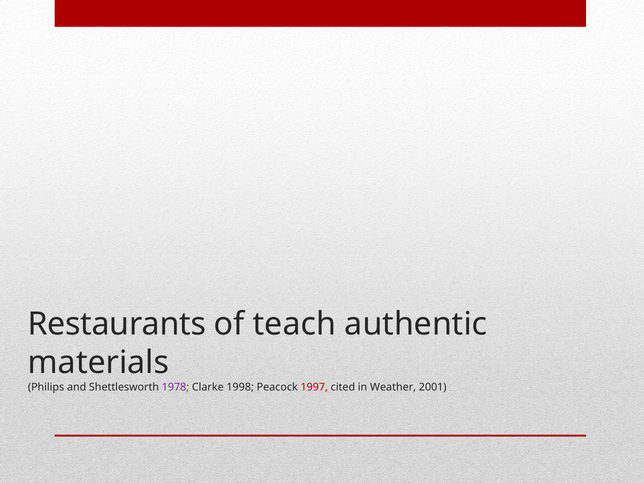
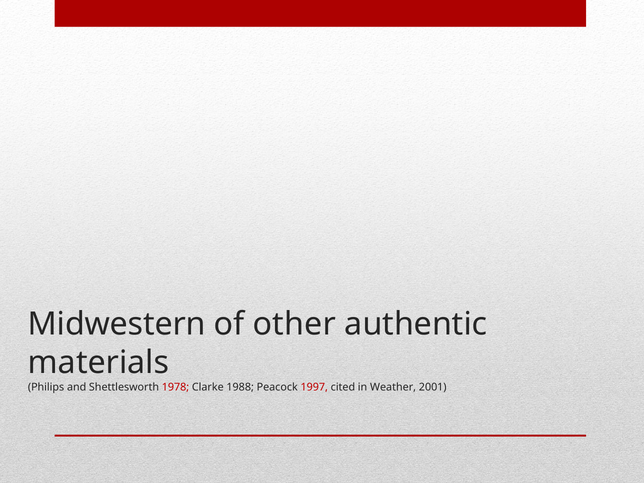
Restaurants: Restaurants -> Midwestern
teach: teach -> other
1978 colour: purple -> red
1998: 1998 -> 1988
